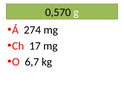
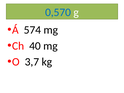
0,570 colour: black -> blue
274: 274 -> 574
17: 17 -> 40
6,7: 6,7 -> 3,7
